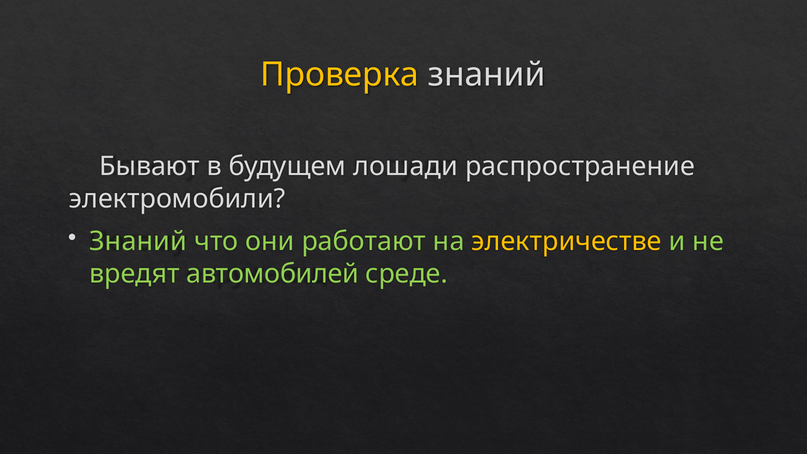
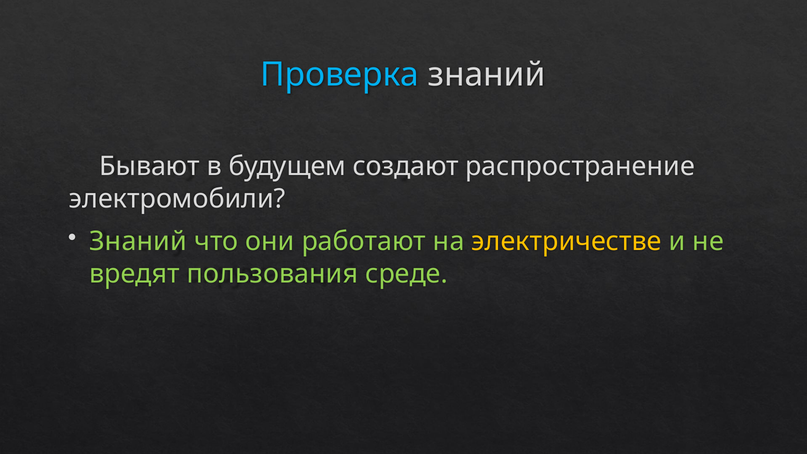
Проверка colour: yellow -> light blue
лошади: лошади -> создают
автомобилей: автомобилей -> пользования
